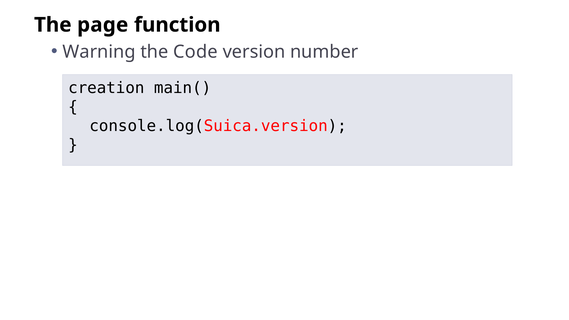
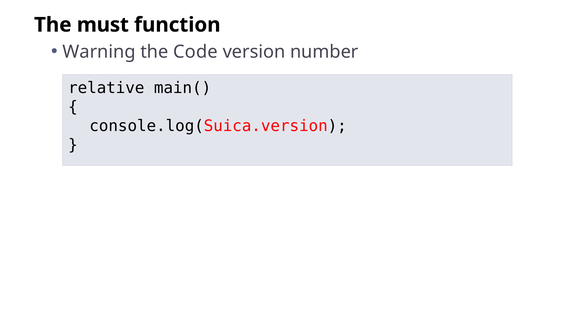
page: page -> must
creation: creation -> relative
